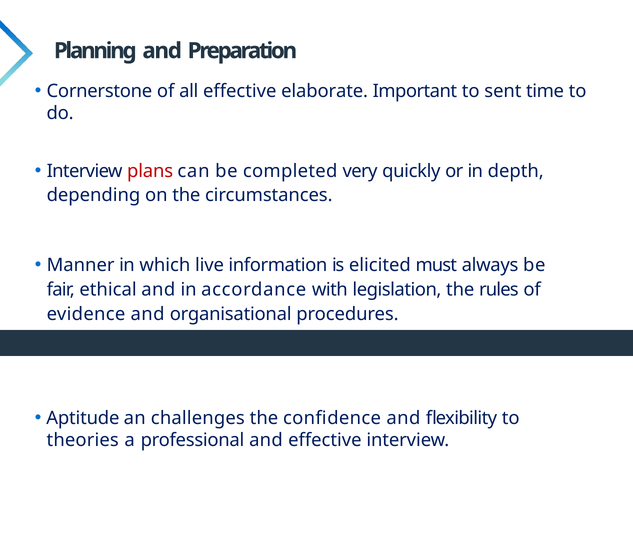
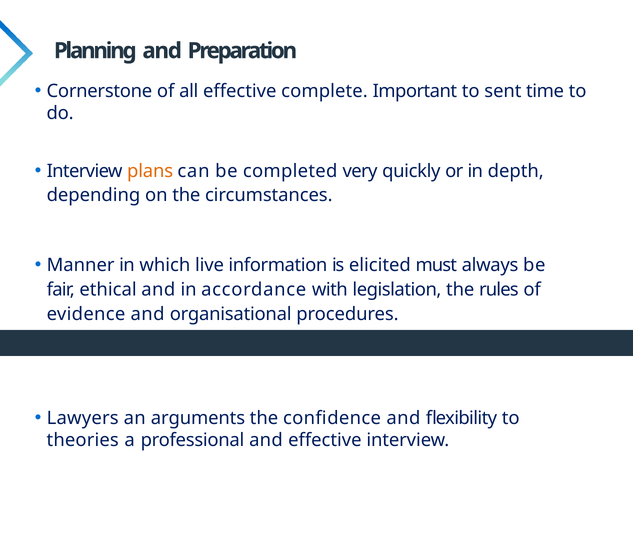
elaborate: elaborate -> complete
plans colour: red -> orange
Aptitude: Aptitude -> Lawyers
challenges: challenges -> arguments
